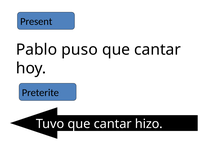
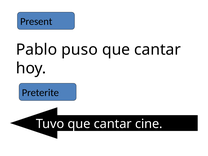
hizo: hizo -> cine
